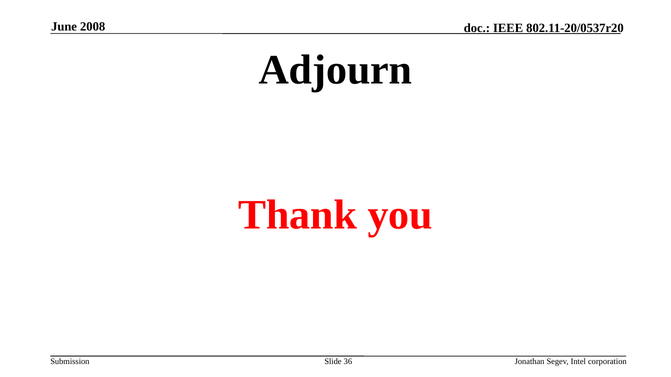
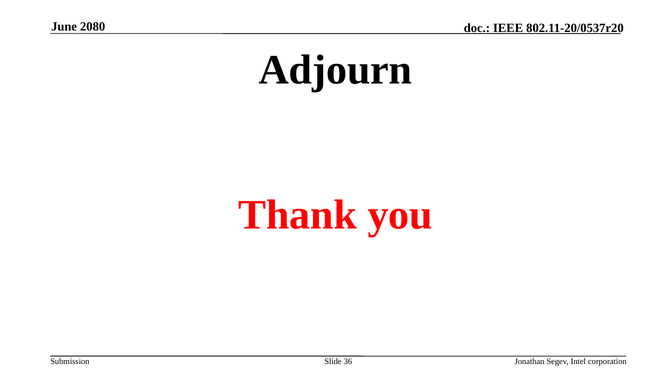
2008: 2008 -> 2080
